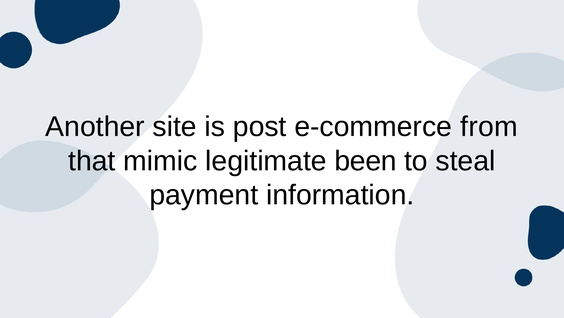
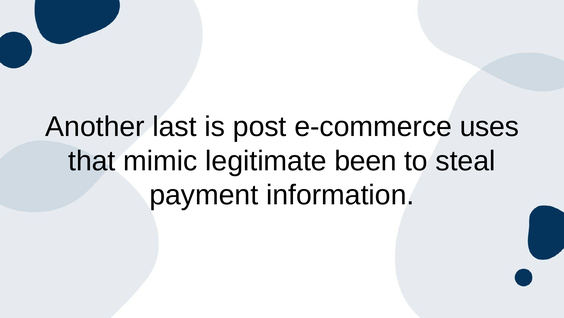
site: site -> last
from: from -> uses
